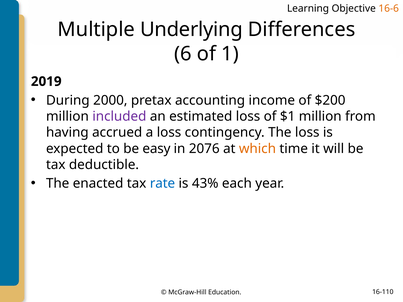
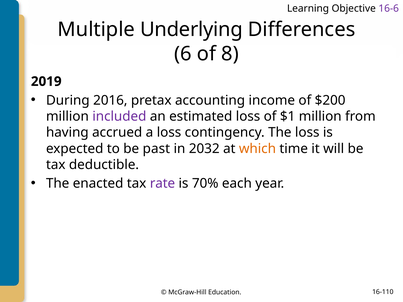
16-6 colour: orange -> purple
1: 1 -> 8
2000: 2000 -> 2016
easy: easy -> past
2076: 2076 -> 2032
rate colour: blue -> purple
43%: 43% -> 70%
